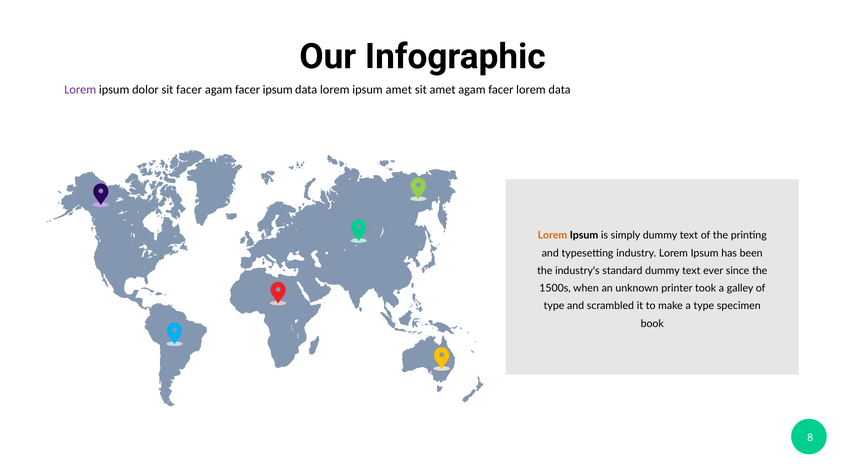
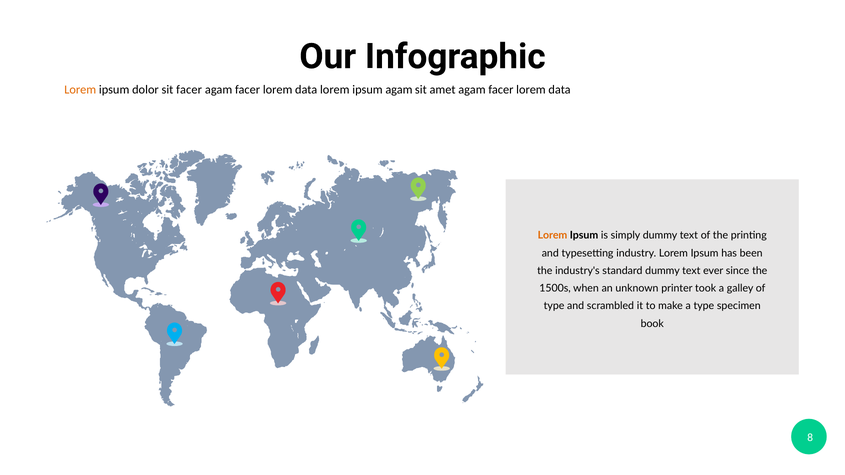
Lorem at (80, 90) colour: purple -> orange
ipsum at (278, 90): ipsum -> lorem
ipsum amet: amet -> agam
